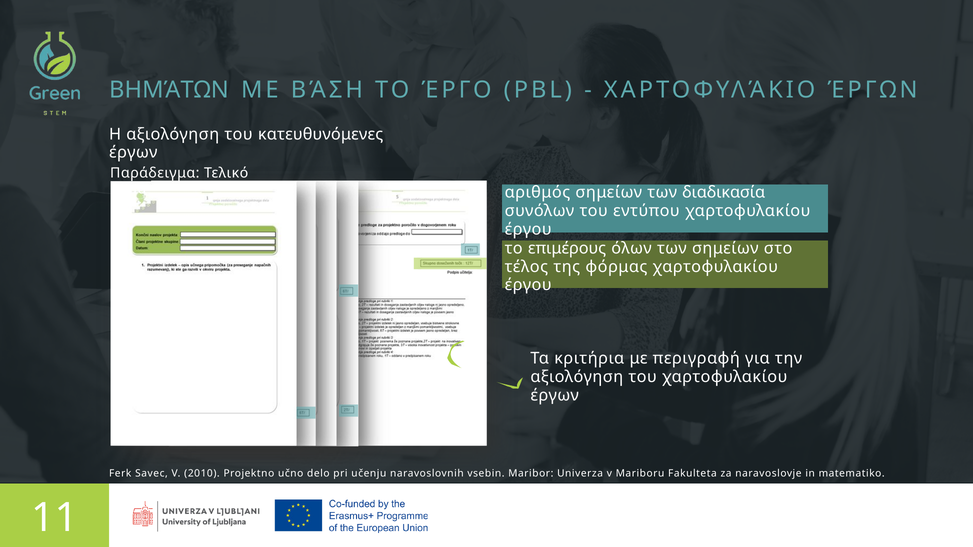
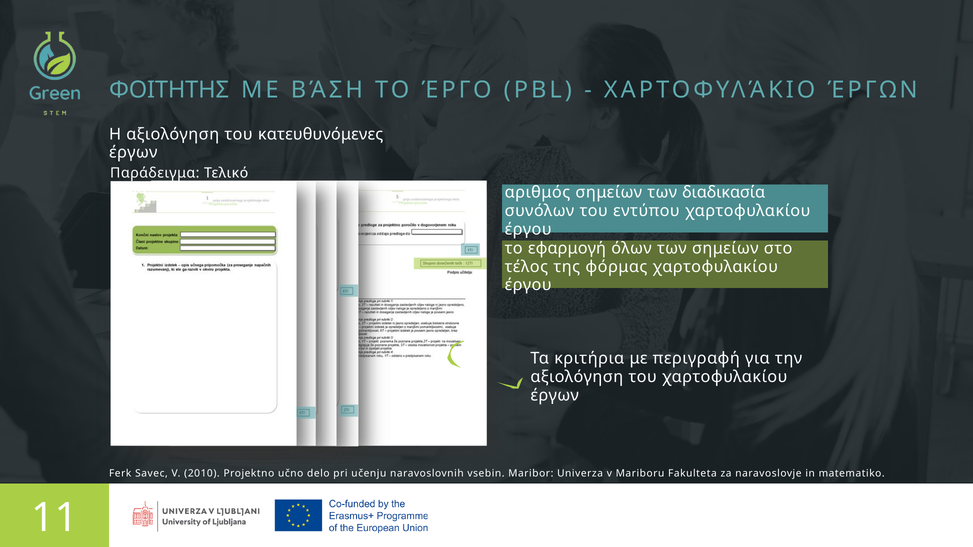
ΒΗΜΆΤΩΝ: ΒΗΜΆΤΩΝ -> ΦΟΙΤΗΤΗΣ
επιμέρους: επιμέρους -> εφαρμογή
